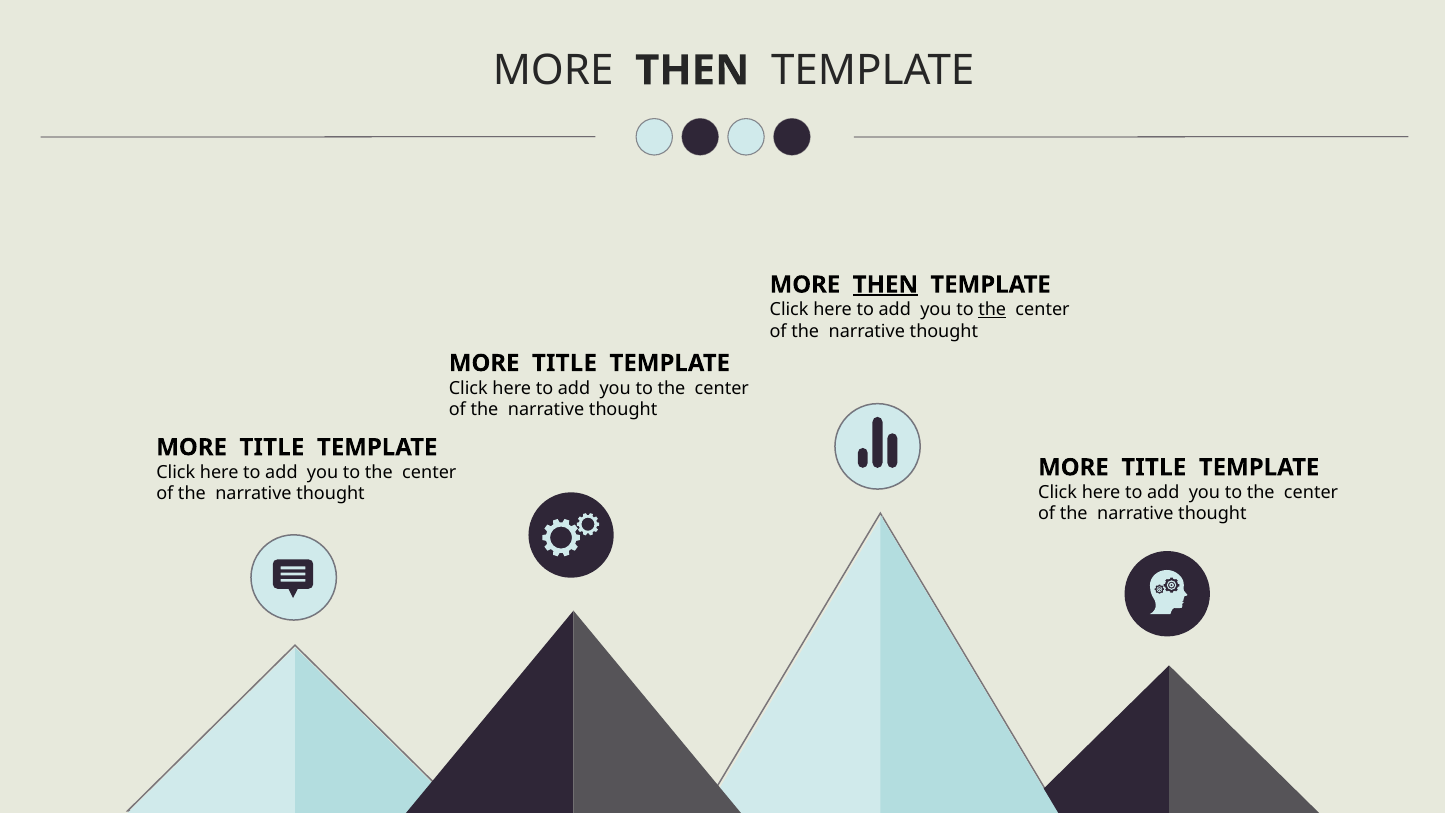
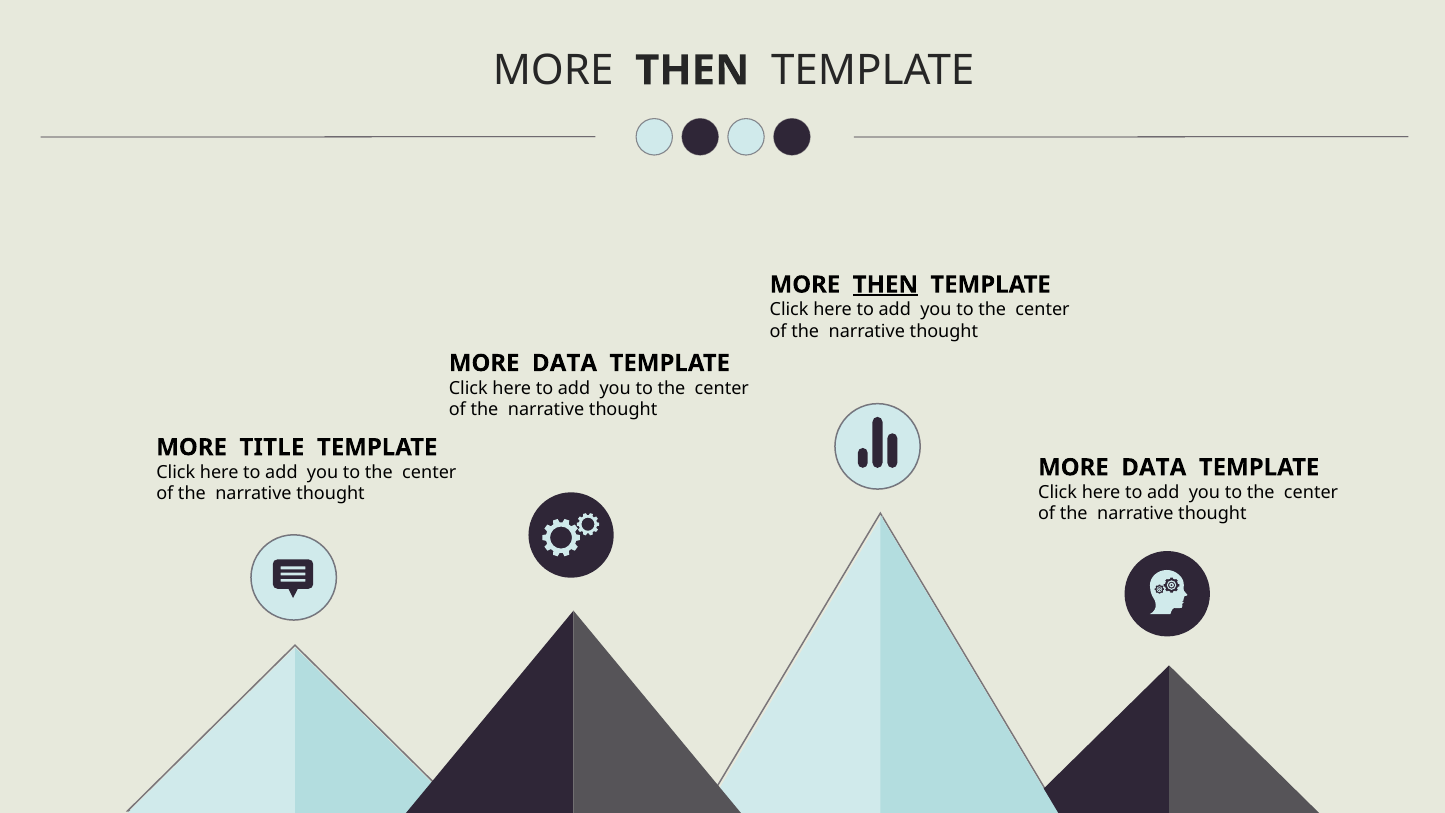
the at (992, 310) underline: present -> none
TITLE at (564, 363): TITLE -> DATA
TITLE at (1154, 467): TITLE -> DATA
